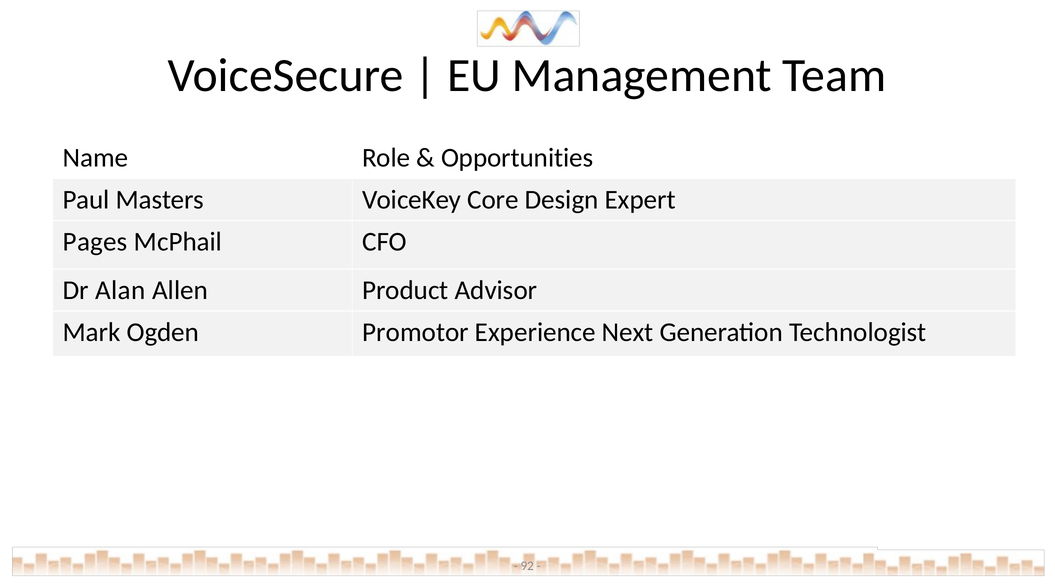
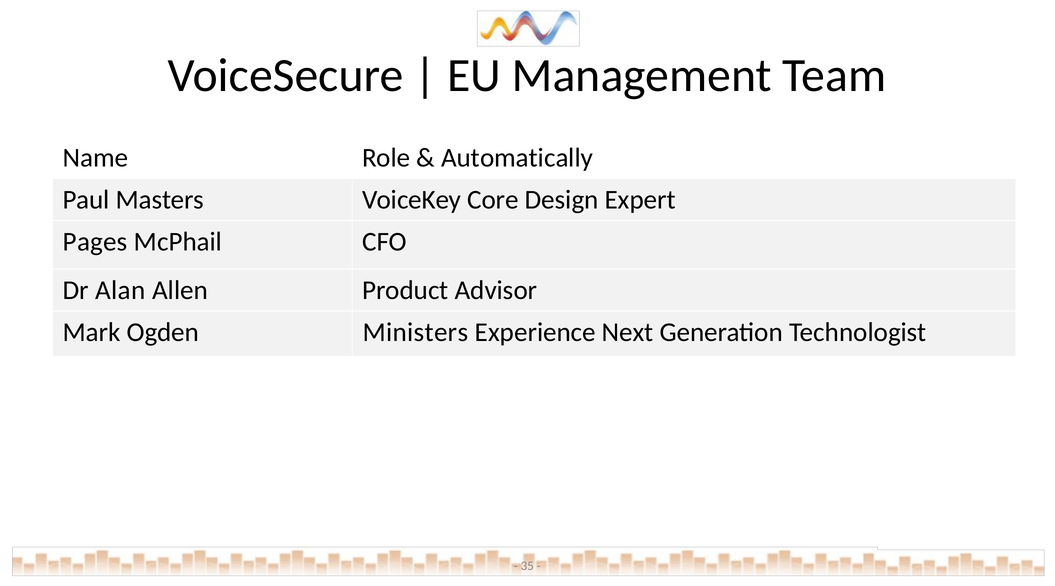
Opportunities: Opportunities -> Automatically
Promotor: Promotor -> Ministers
92: 92 -> 35
